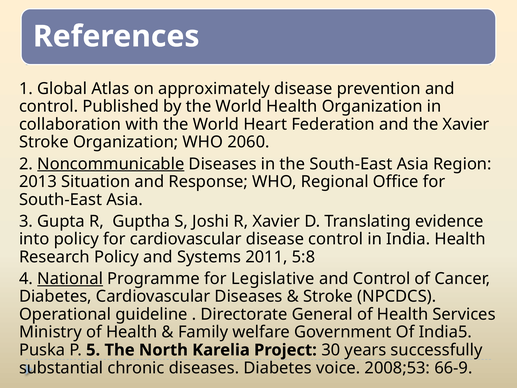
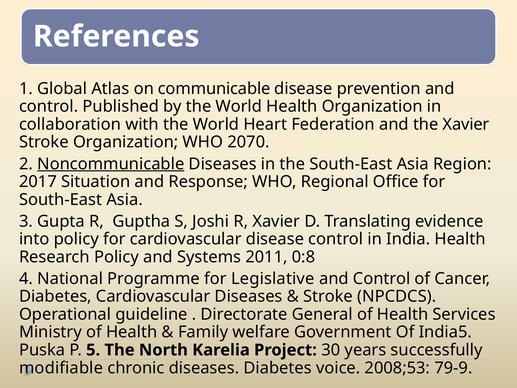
approximately: approximately -> communicable
2060: 2060 -> 2070
2013: 2013 -> 2017
5:8: 5:8 -> 0:8
National underline: present -> none
substantial: substantial -> modifiable
66-9: 66-9 -> 79-9
